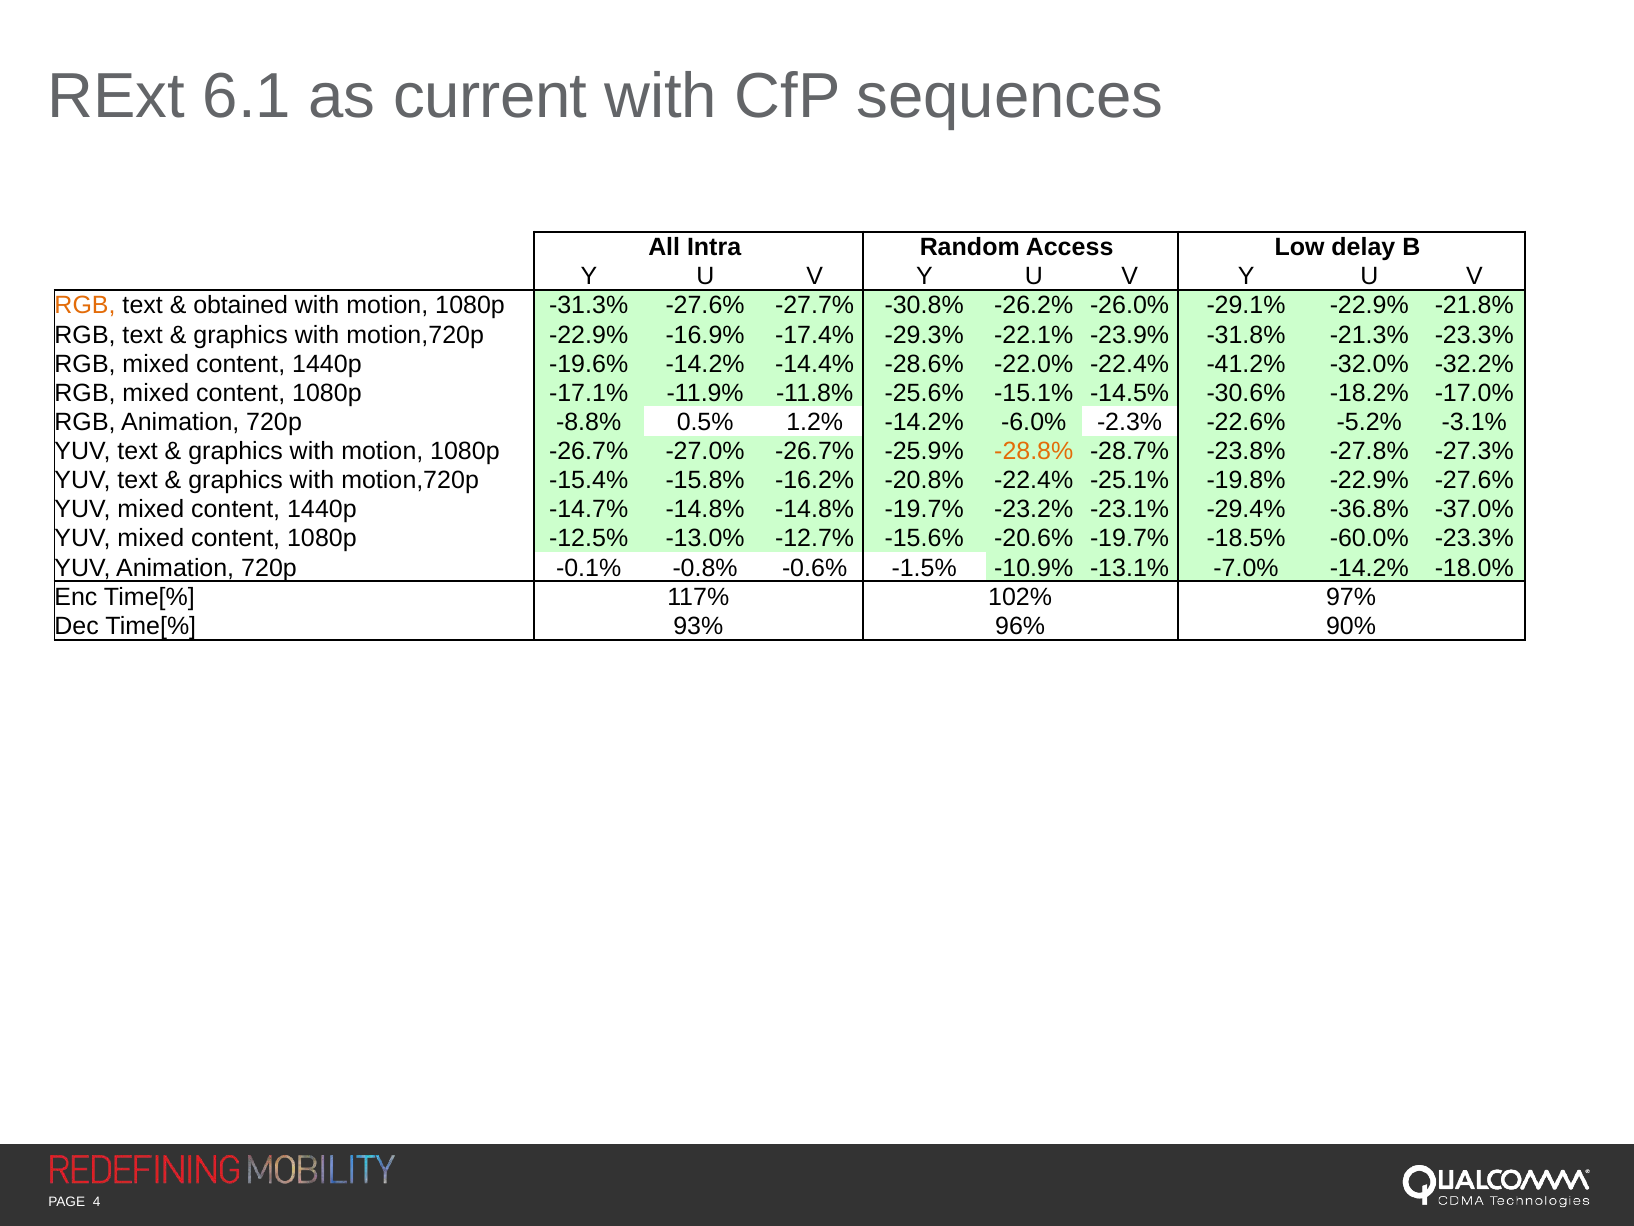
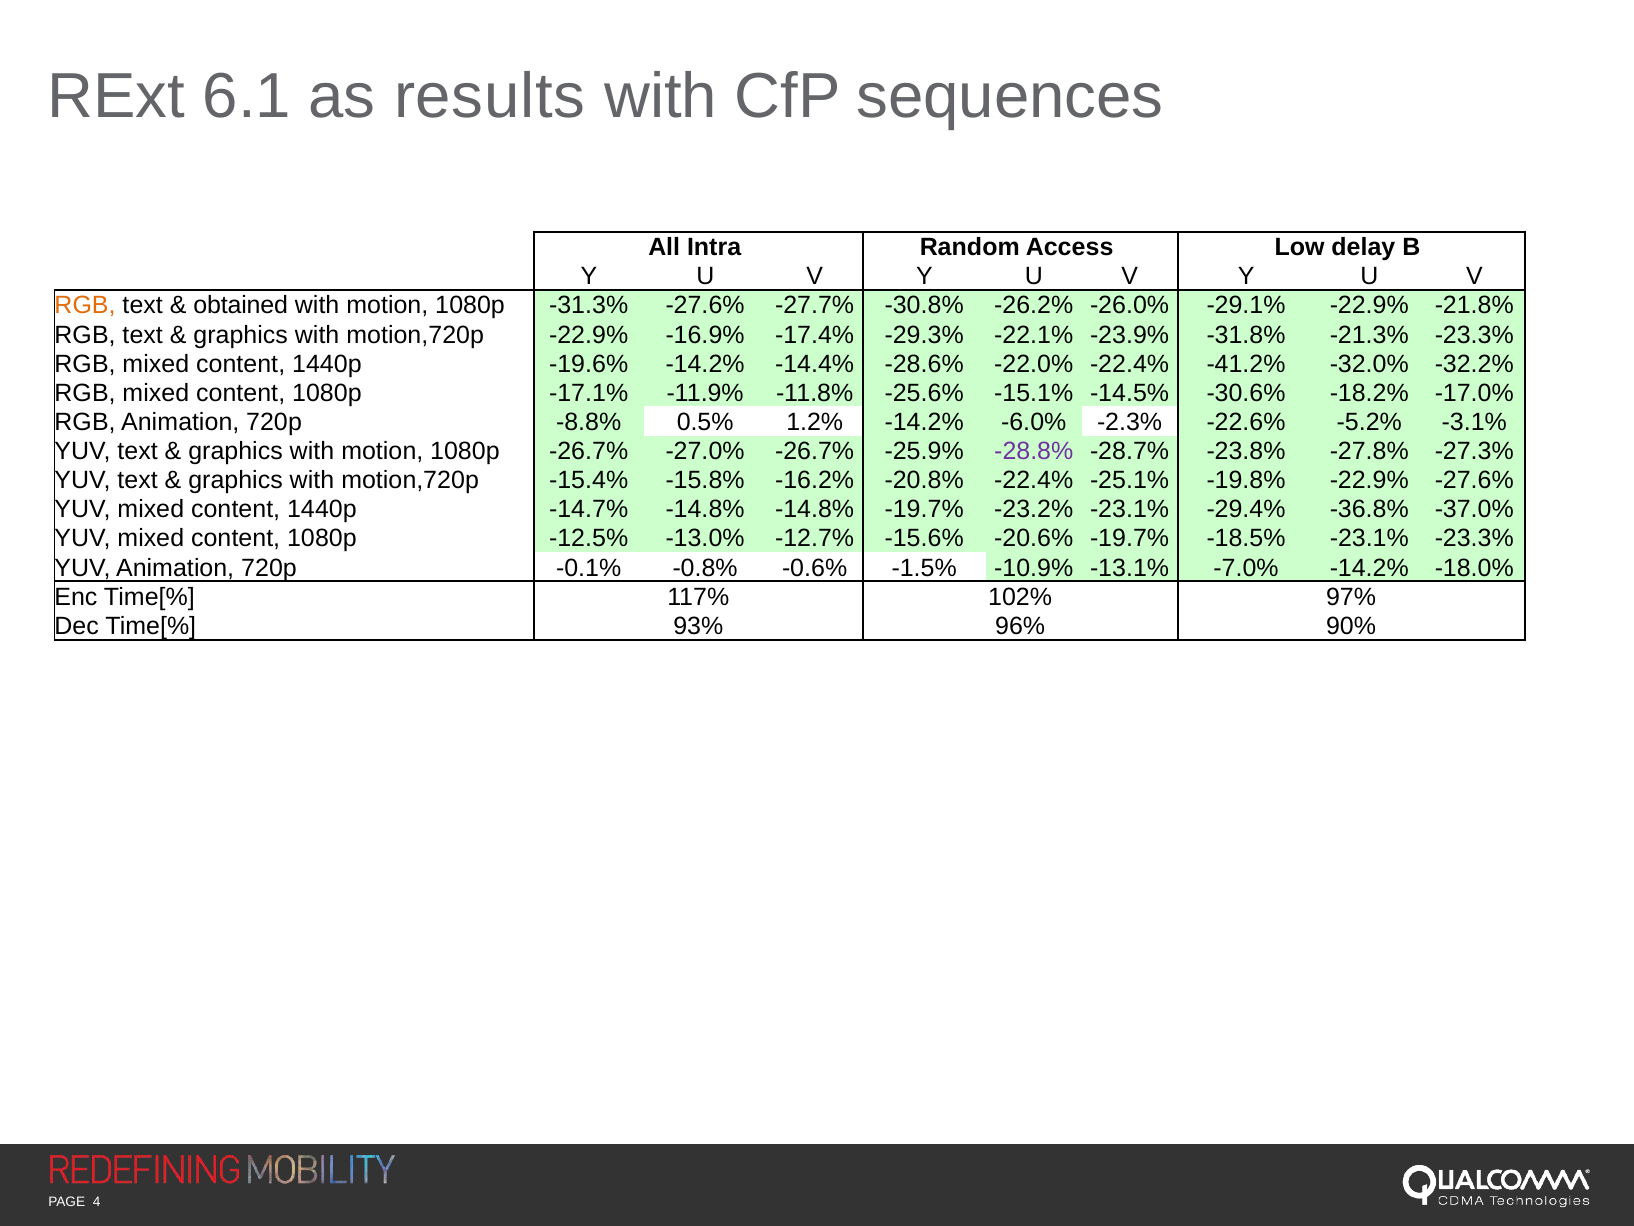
current: current -> results
-28.8% colour: orange -> purple
-18.5% -60.0%: -60.0% -> -23.1%
